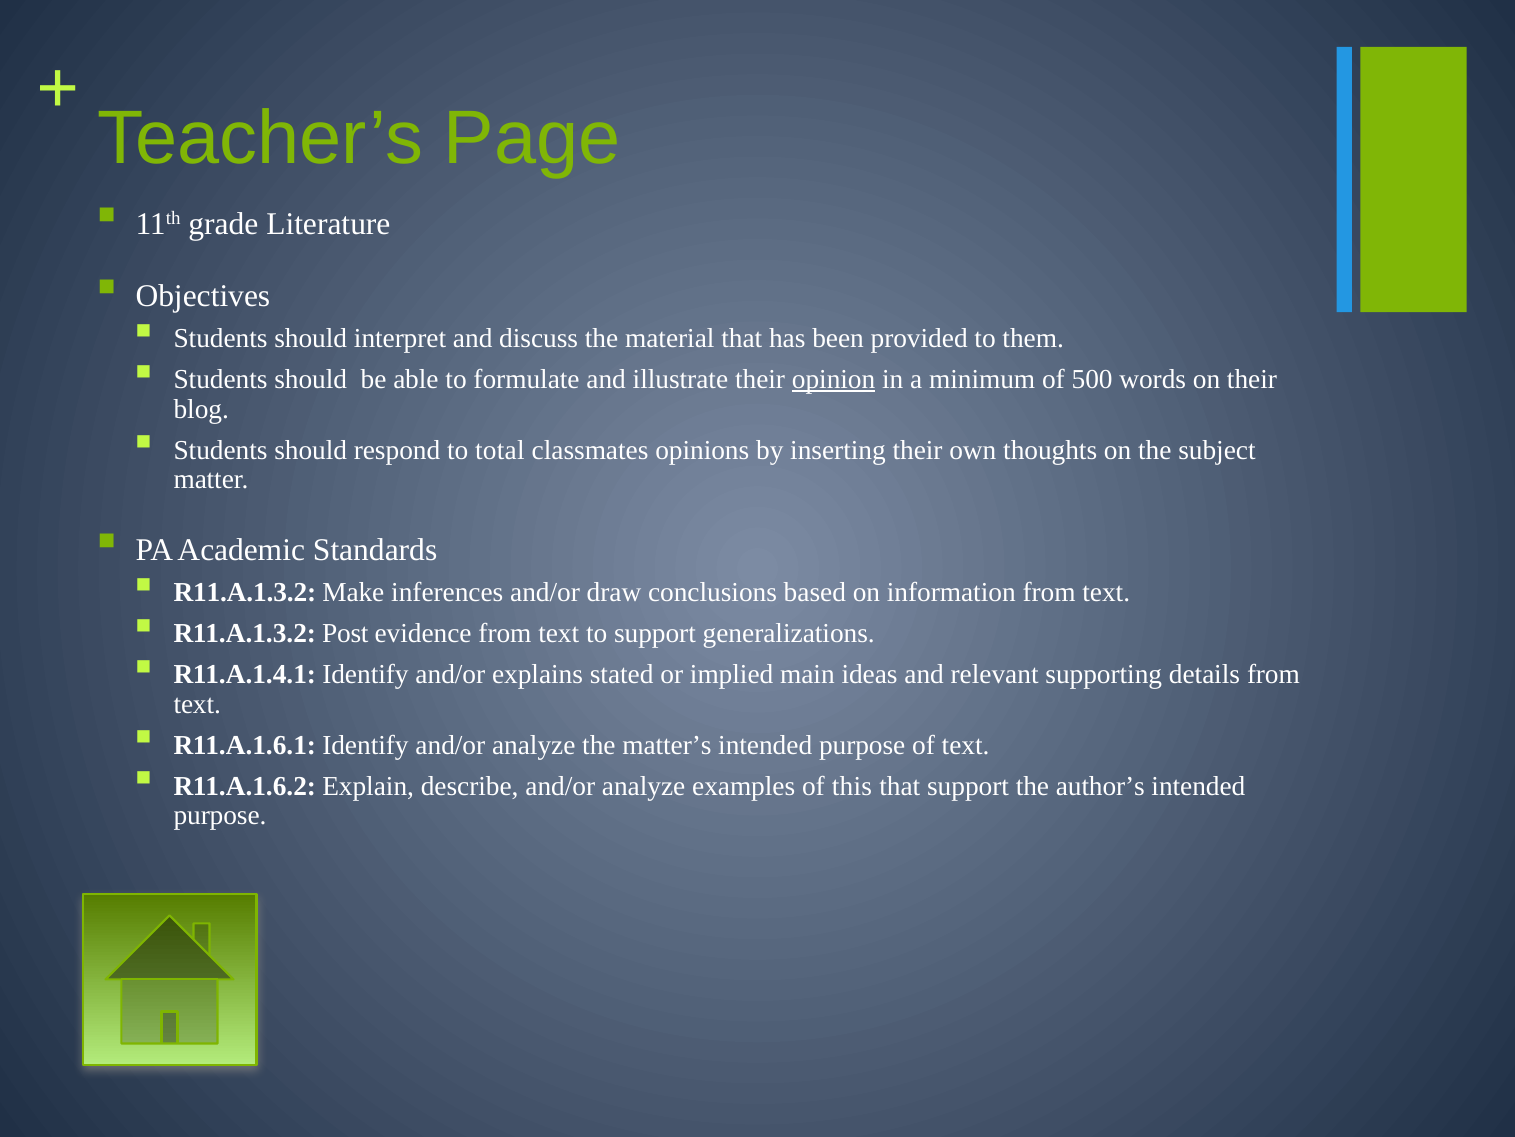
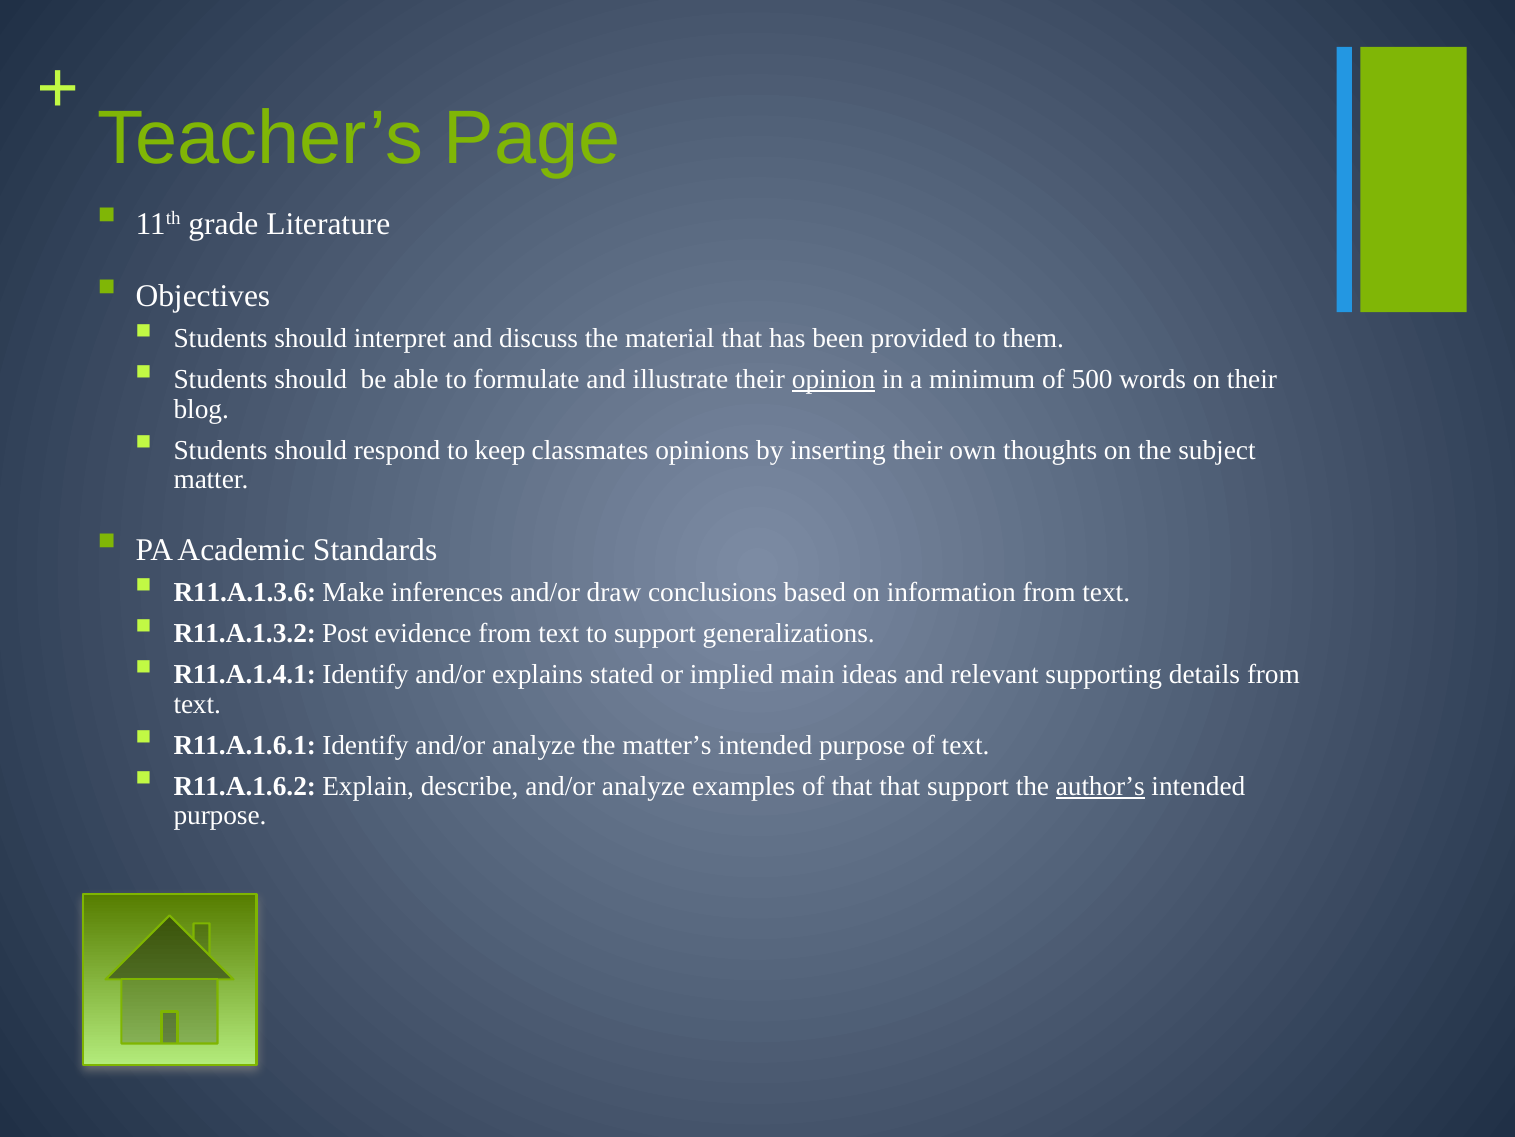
total: total -> keep
R11.A.1.3.2 at (245, 592): R11.A.1.3.2 -> R11.A.1.3.6
of this: this -> that
author’s underline: none -> present
